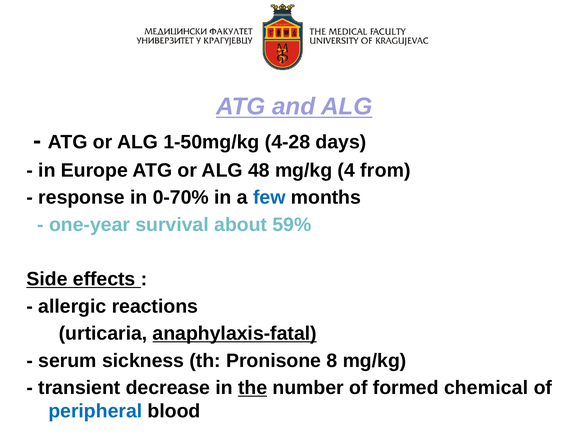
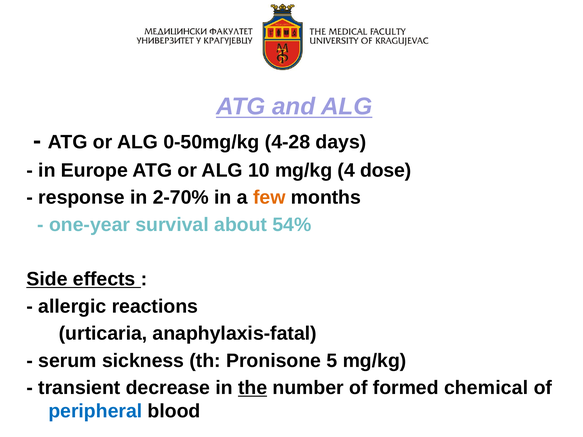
1-50mg/kg: 1-50mg/kg -> 0-50mg/kg
48: 48 -> 10
from: from -> dose
0-70%: 0-70% -> 2-70%
few colour: blue -> orange
59%: 59% -> 54%
anaphylaxis-fatal underline: present -> none
8: 8 -> 5
